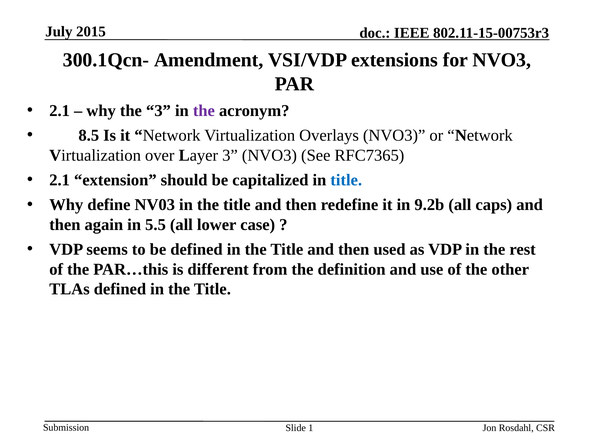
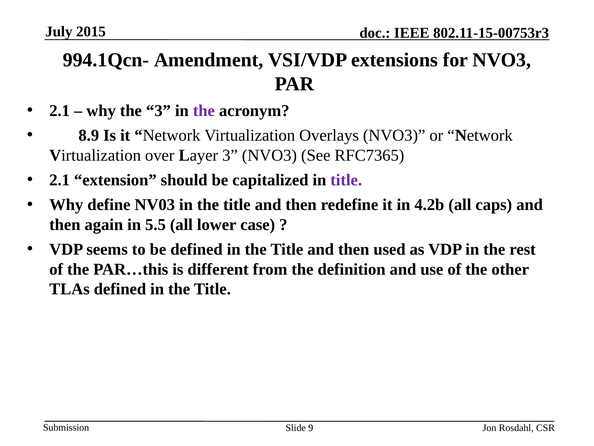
300.1Qcn-: 300.1Qcn- -> 994.1Qcn-
8.5: 8.5 -> 8.9
title at (346, 180) colour: blue -> purple
9.2b: 9.2b -> 4.2b
1: 1 -> 9
